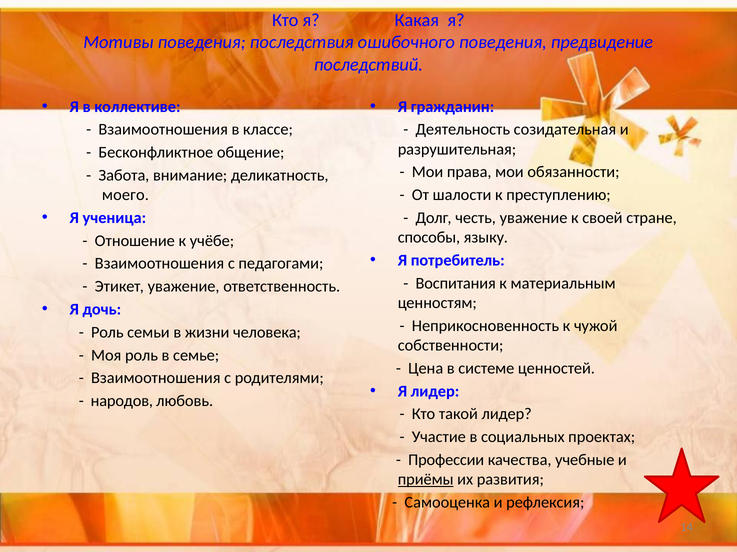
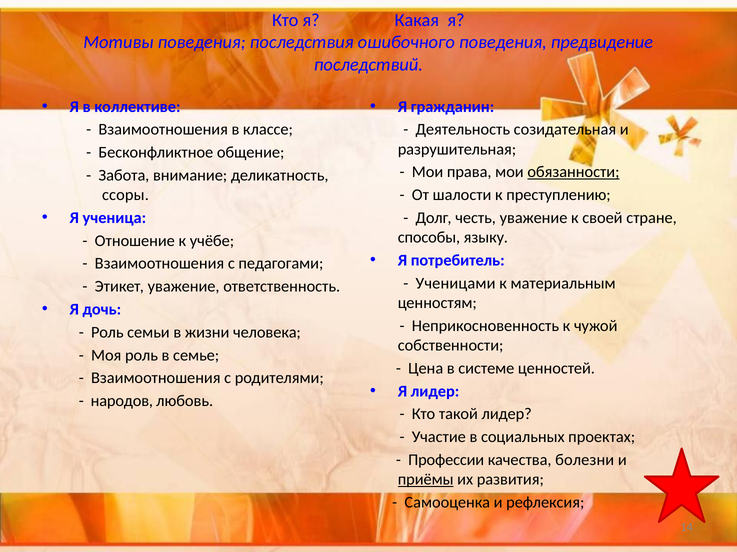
обязанности underline: none -> present
моего: моего -> ссоры
Воспитания: Воспитания -> Ученицами
учебные: учебные -> болезни
